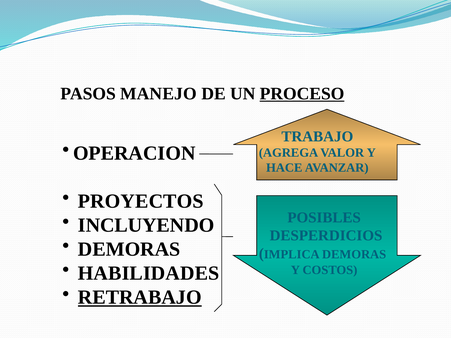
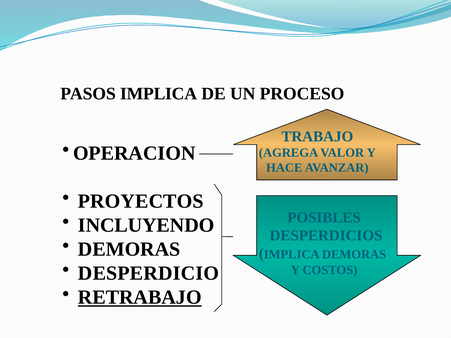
PASOS MANEJO: MANEJO -> IMPLICA
PROCESO underline: present -> none
HABILIDADES: HABILIDADES -> DESPERDICIO
